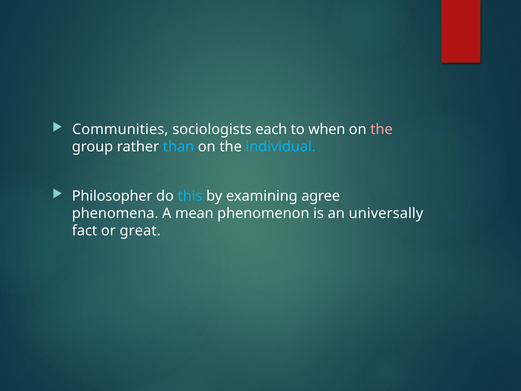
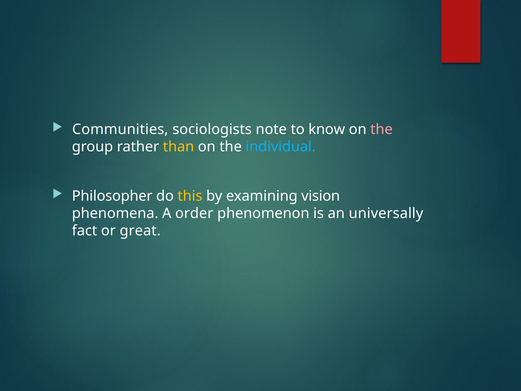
each: each -> note
when: when -> know
than colour: light blue -> yellow
this colour: light blue -> yellow
agree: agree -> vision
mean: mean -> order
